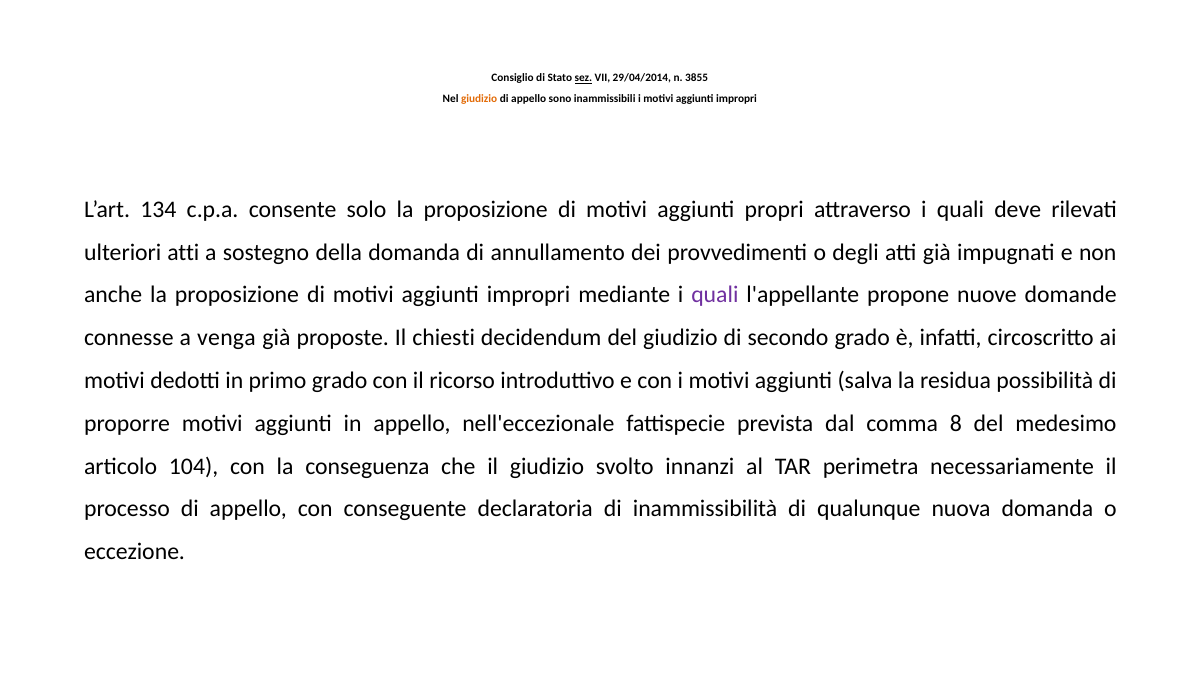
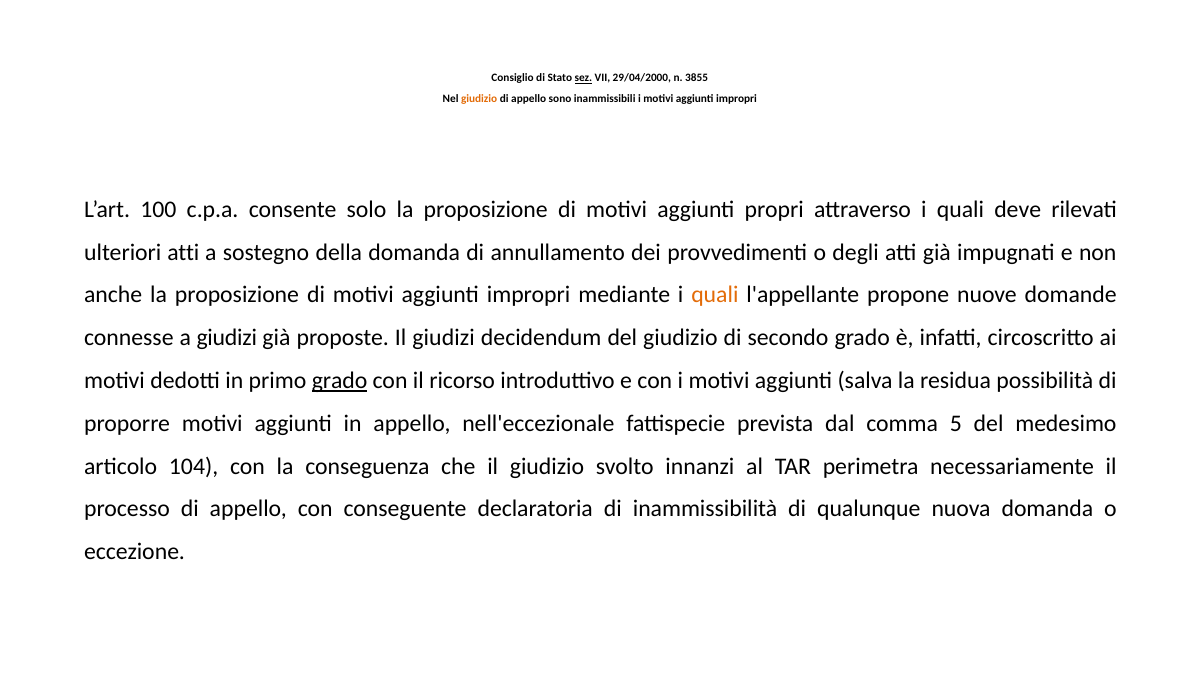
29/04/2014: 29/04/2014 -> 29/04/2000
134: 134 -> 100
quali at (715, 295) colour: purple -> orange
a venga: venga -> giudizi
Il chiesti: chiesti -> giudizi
grado at (340, 381) underline: none -> present
8: 8 -> 5
